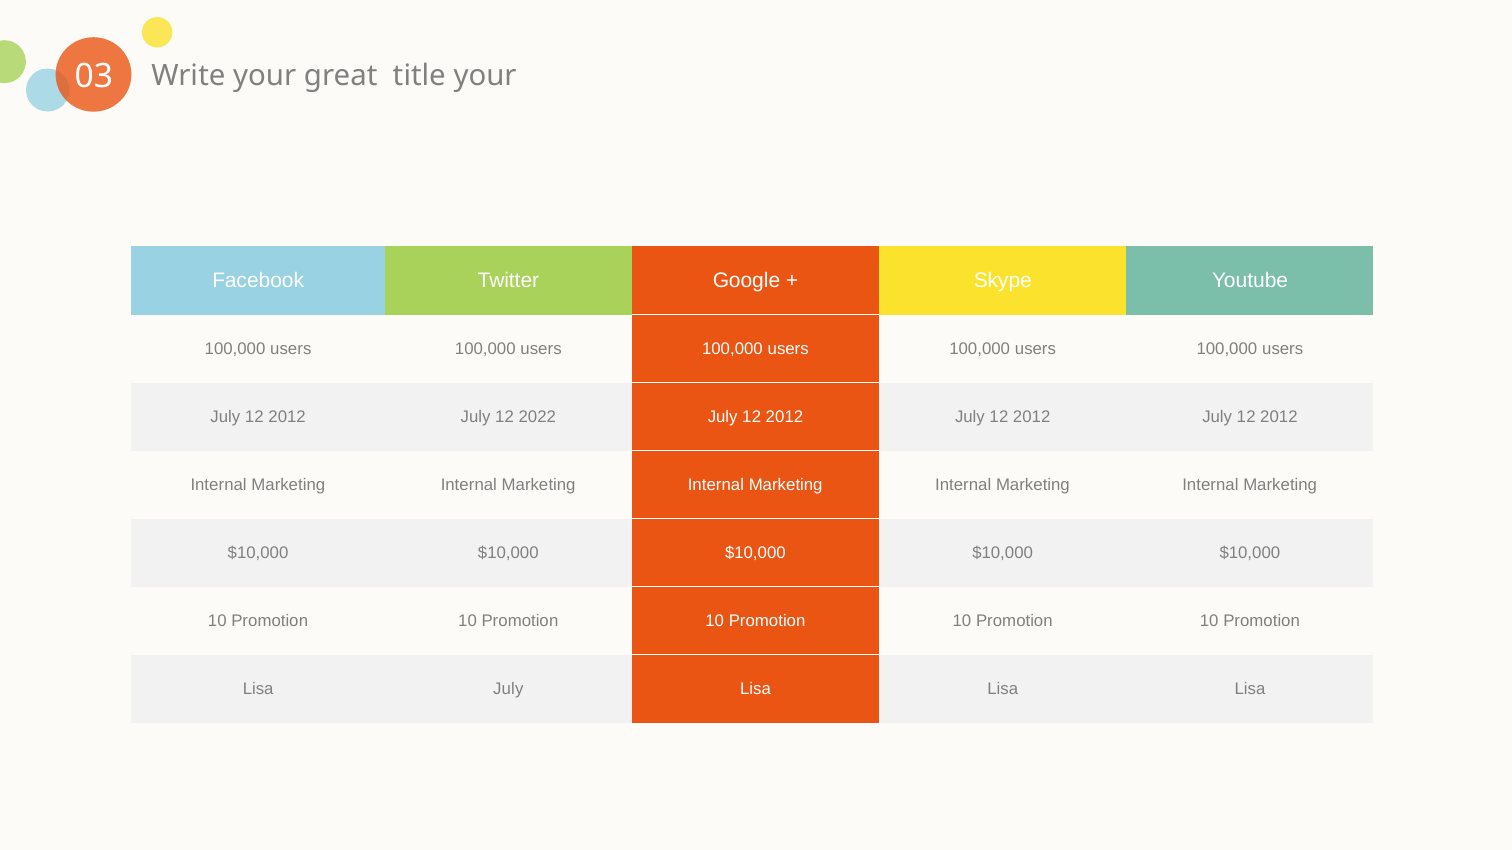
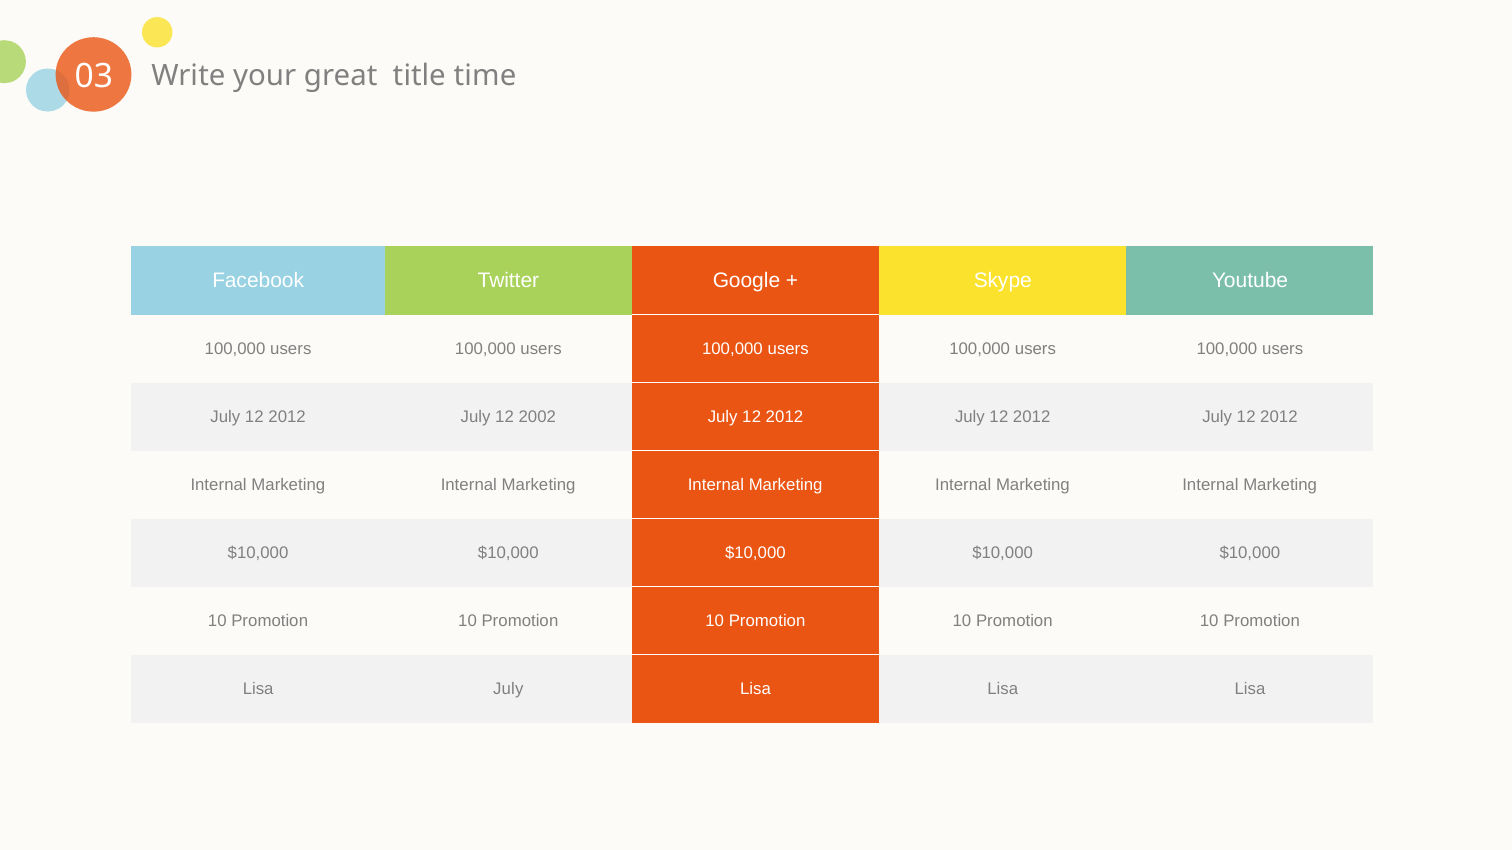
title your: your -> time
2022: 2022 -> 2002
